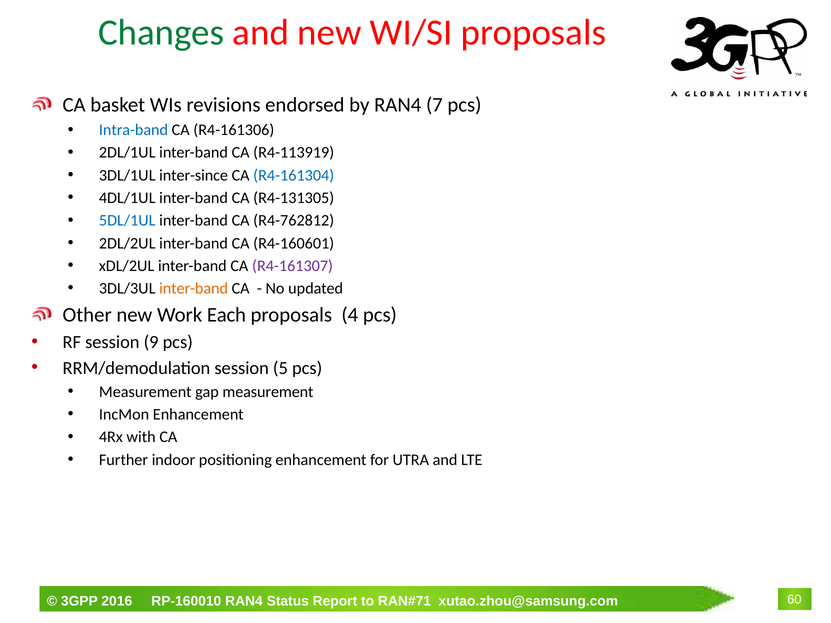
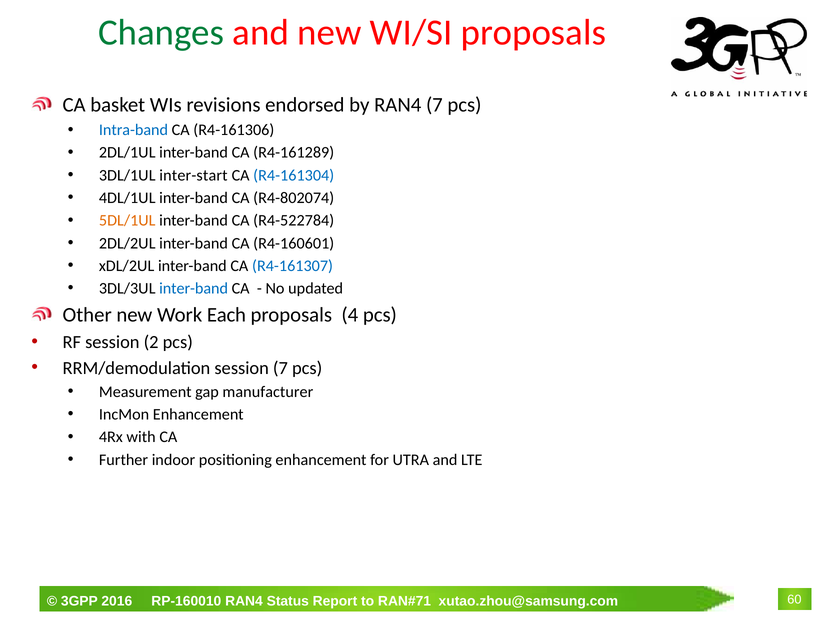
R4-113919: R4-113919 -> R4-161289
inter-since: inter-since -> inter-start
R4-131305: R4-131305 -> R4-802074
5DL/1UL colour: blue -> orange
R4-762812: R4-762812 -> R4-522784
R4-161307 colour: purple -> blue
inter-band at (194, 289) colour: orange -> blue
9: 9 -> 2
session 5: 5 -> 7
gap measurement: measurement -> manufacturer
